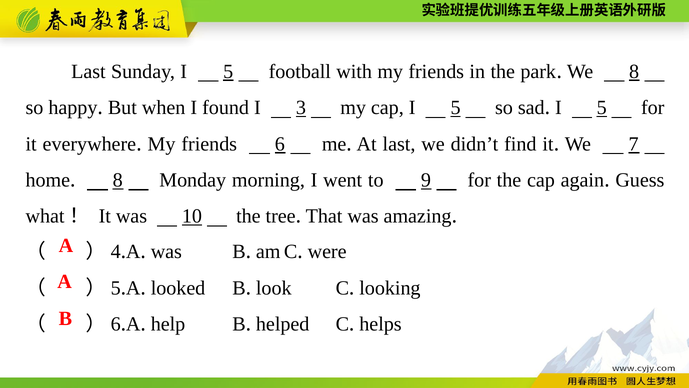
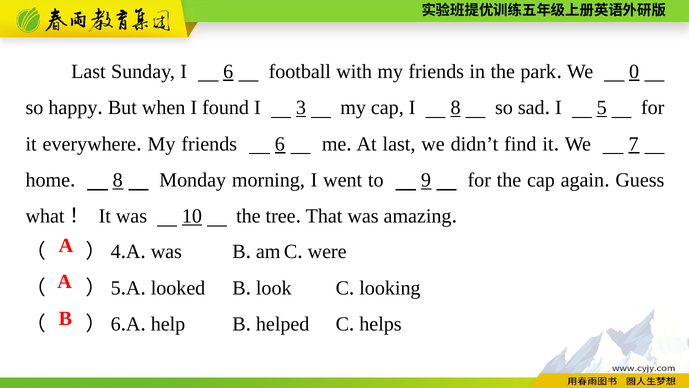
Sunday I 5: 5 -> 6
We 8: 8 -> 0
cap I 5: 5 -> 8
